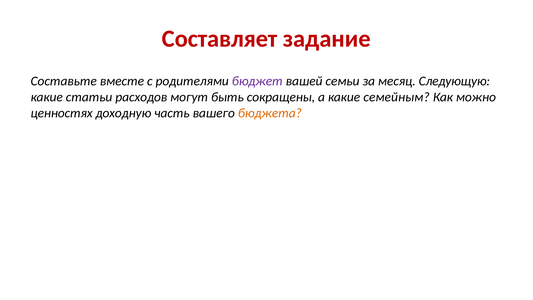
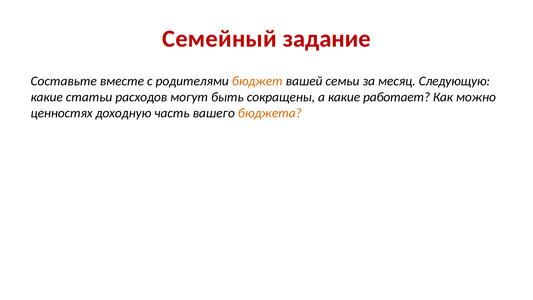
Составляет: Составляет -> Семейный
бюджет colour: purple -> orange
семейным: семейным -> работает
